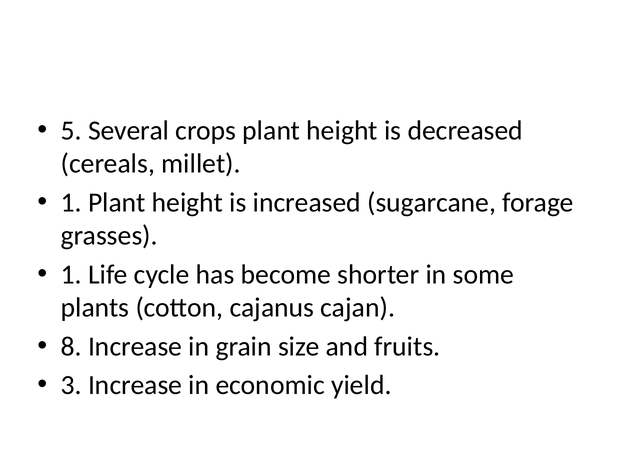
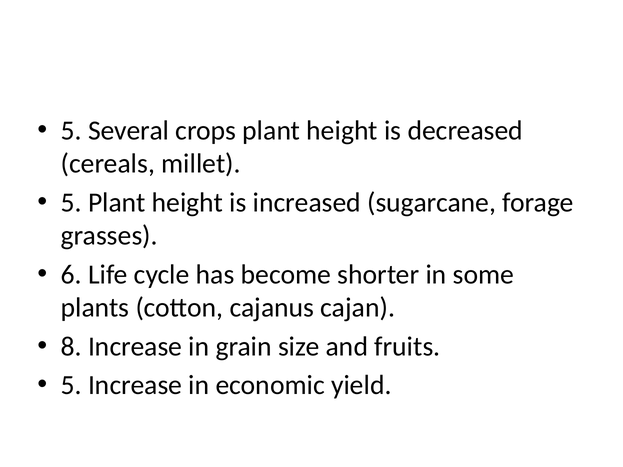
1 at (71, 203): 1 -> 5
1 at (71, 275): 1 -> 6
3 at (71, 386): 3 -> 5
